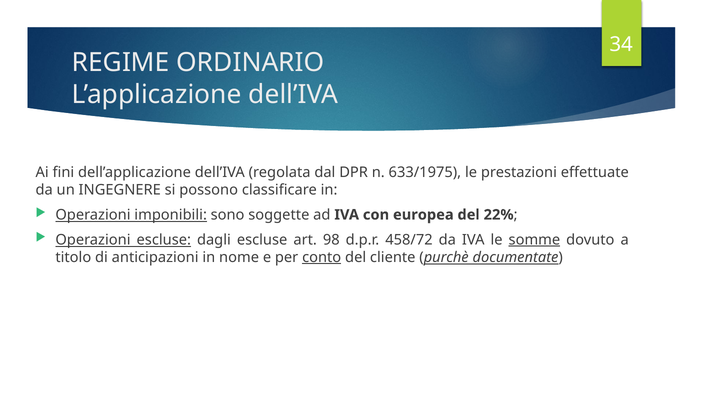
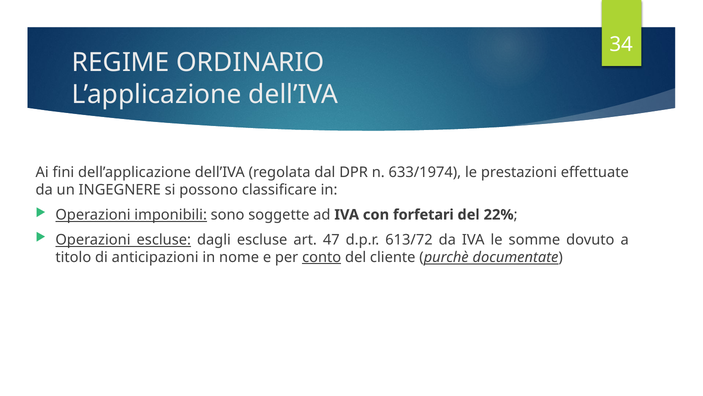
633/1975: 633/1975 -> 633/1974
europea: europea -> forfetari
98: 98 -> 47
458/72: 458/72 -> 613/72
somme underline: present -> none
